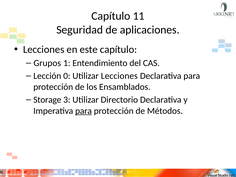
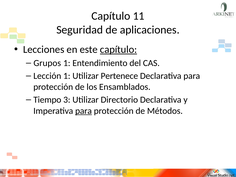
capítulo at (118, 50) underline: none -> present
Lección 0: 0 -> 1
Utilizar Lecciones: Lecciones -> Pertenece
Storage: Storage -> Tiempo
